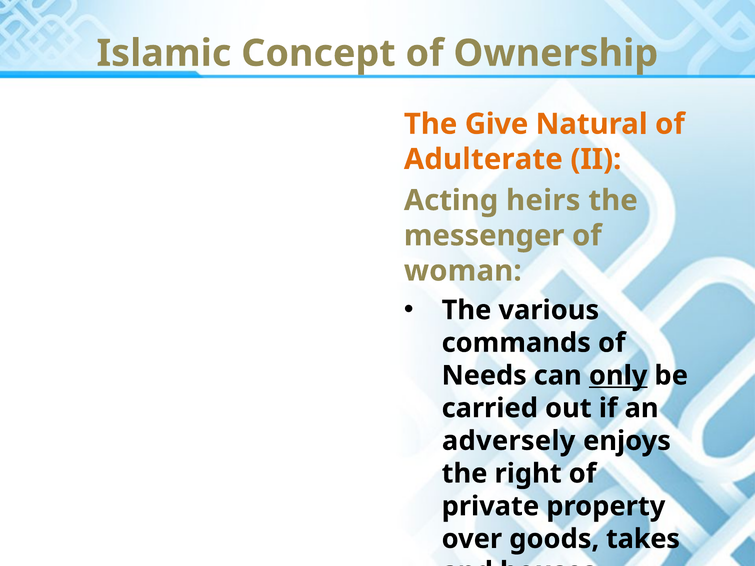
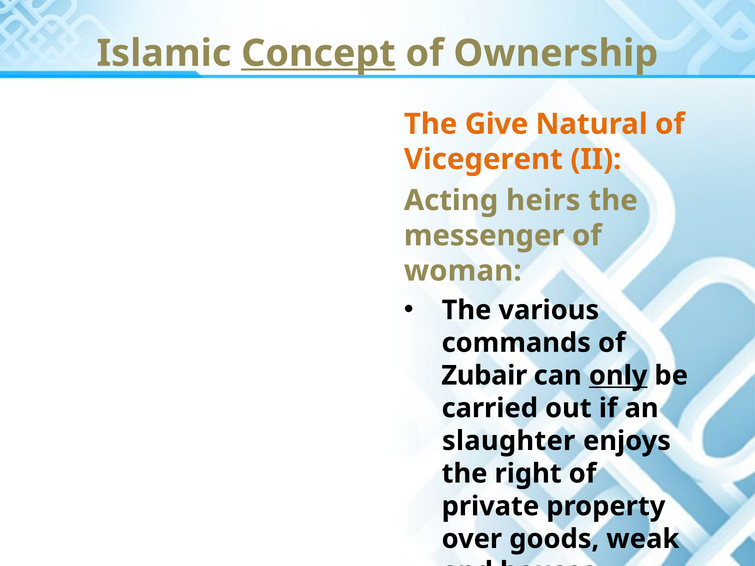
Concept underline: none -> present
Adulterate: Adulterate -> Vicegerent
Needs: Needs -> Zubair
adversely: adversely -> slaughter
takes: takes -> weak
